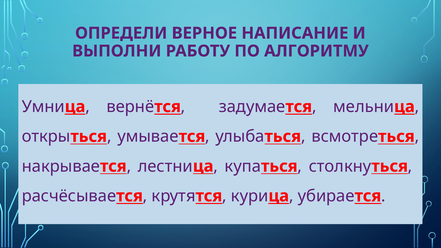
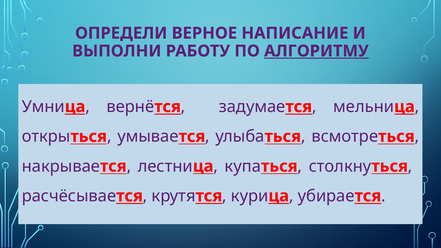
АЛГОРИТМУ underline: none -> present
